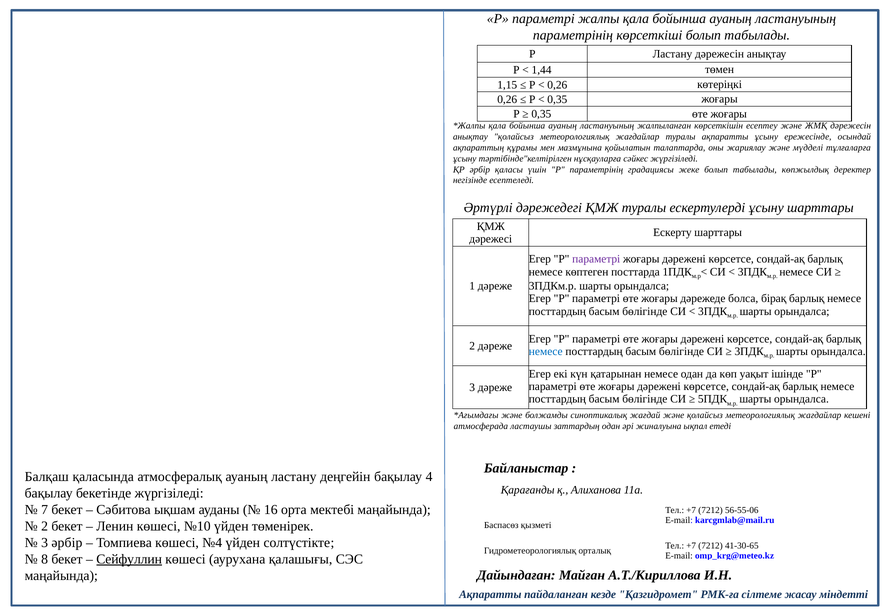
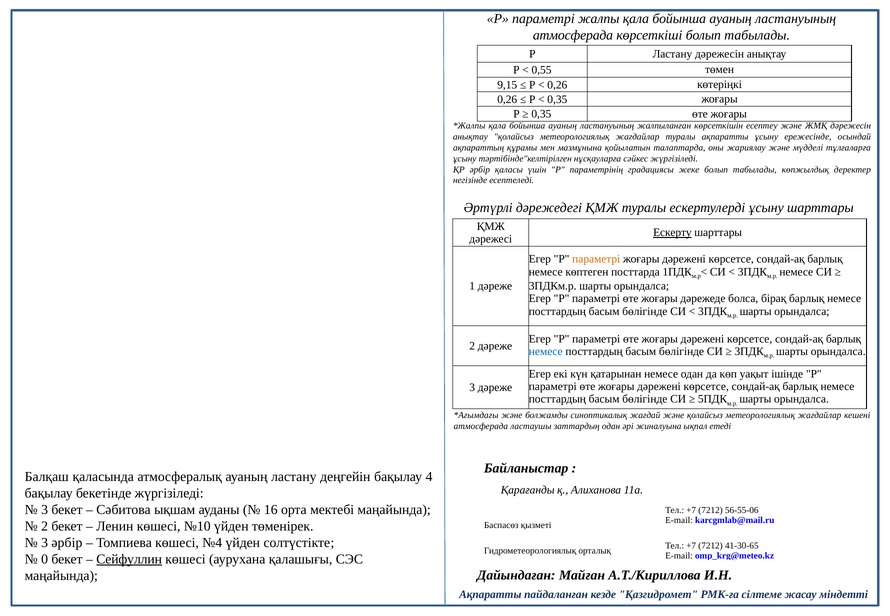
параметрінің at (573, 35): параметрінің -> атмосферада
1,44: 1,44 -> 0,55
1,15: 1,15 -> 9,15
Ескерту underline: none -> present
параметрі at (596, 259) colour: purple -> orange
7 at (45, 510): 7 -> 3
8: 8 -> 0
